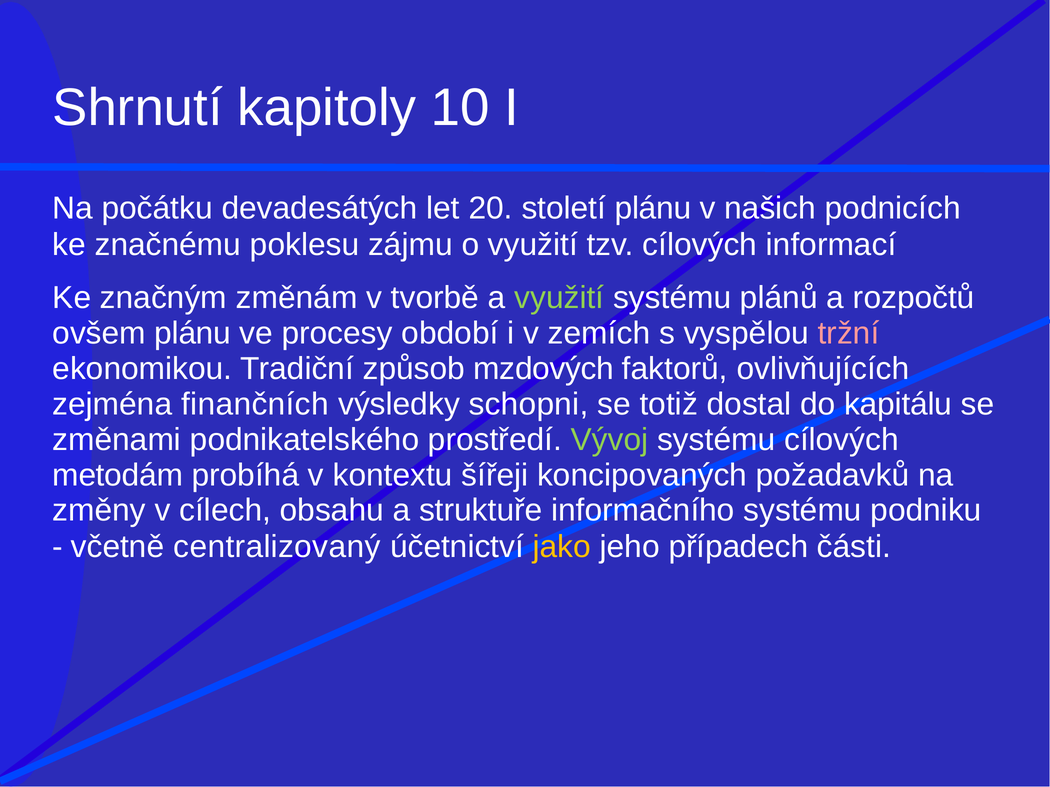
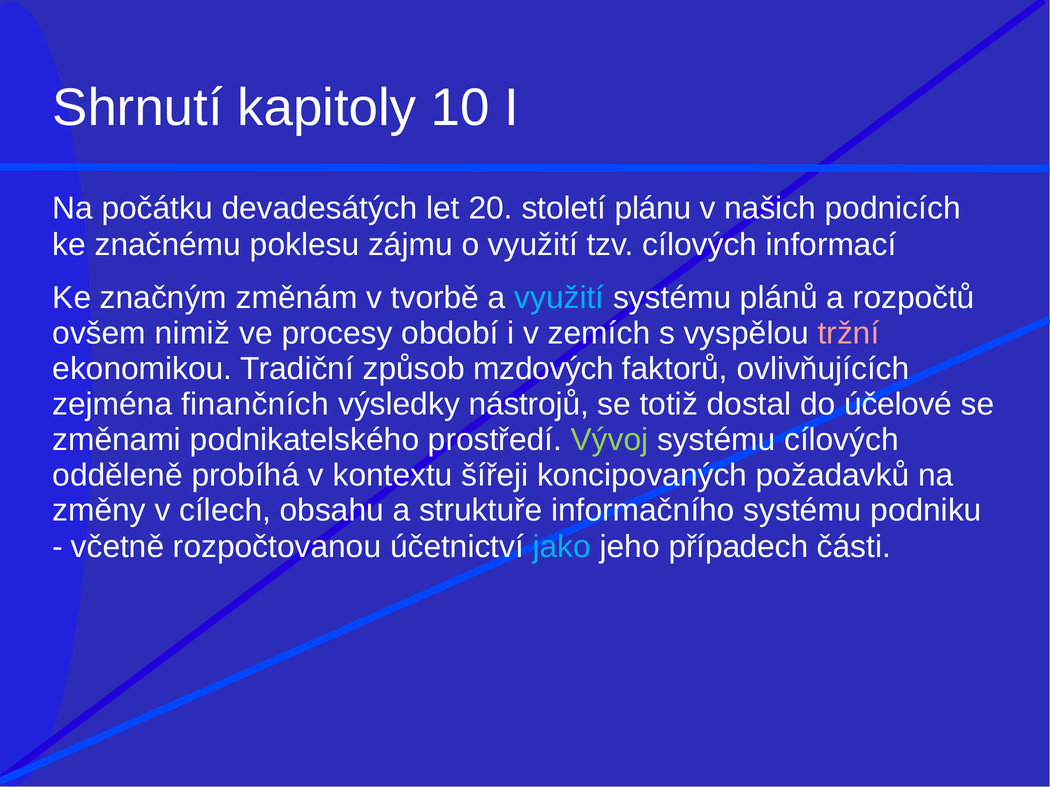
využití at (559, 298) colour: light green -> light blue
ovšem plánu: plánu -> nimiž
schopni: schopni -> nástrojů
kapitálu: kapitálu -> účelové
metodám: metodám -> odděleně
centralizovaný: centralizovaný -> rozpočtovanou
jako colour: yellow -> light blue
